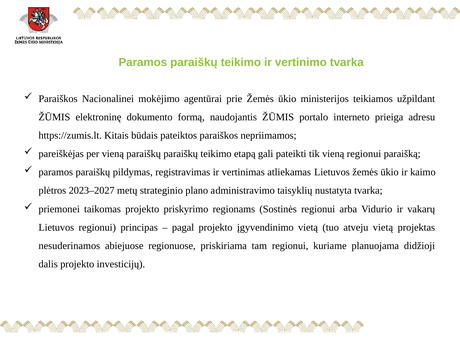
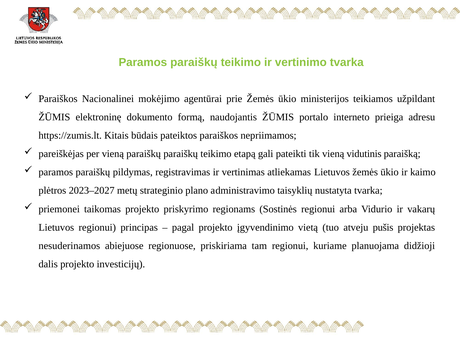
vieną regionui: regionui -> vidutinis
atveju vietą: vietą -> pušis
